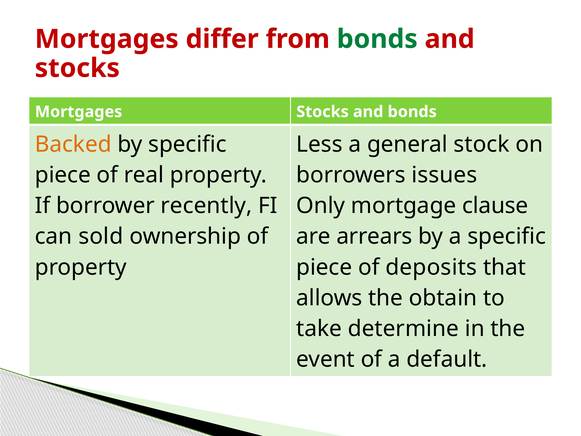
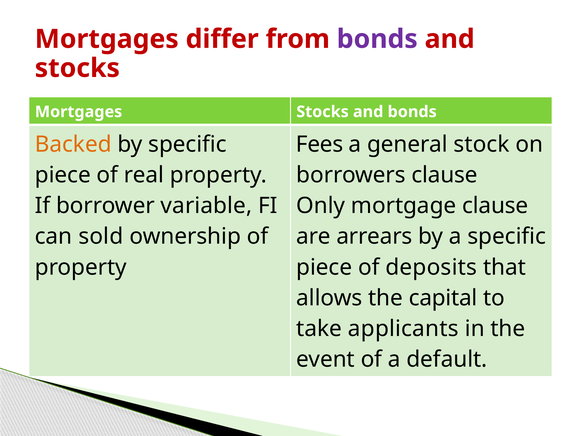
bonds at (377, 39) colour: green -> purple
Less: Less -> Fees
borrowers issues: issues -> clause
recently: recently -> variable
obtain: obtain -> capital
determine: determine -> applicants
